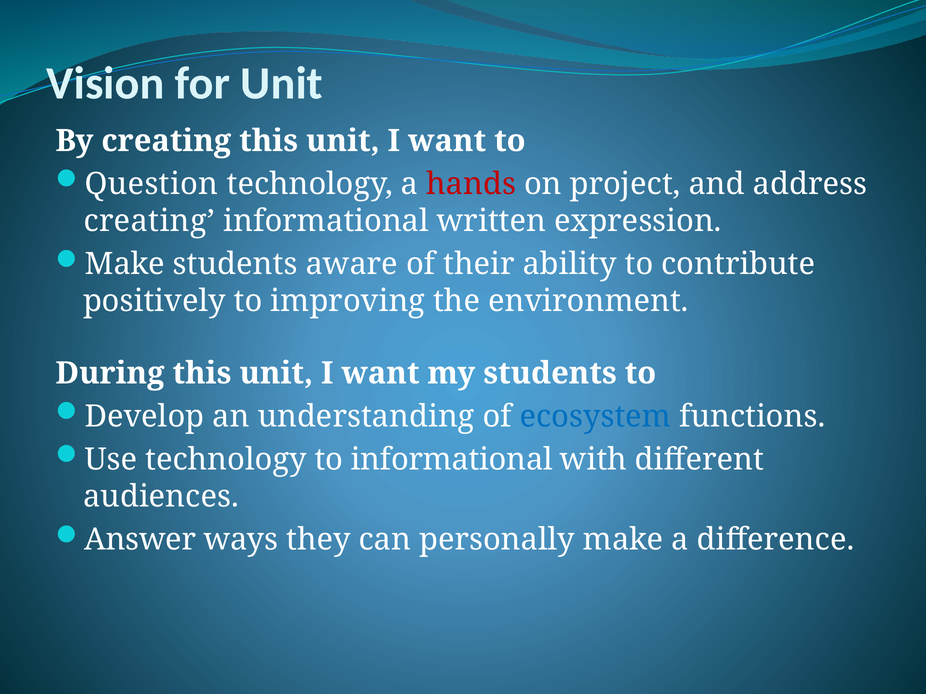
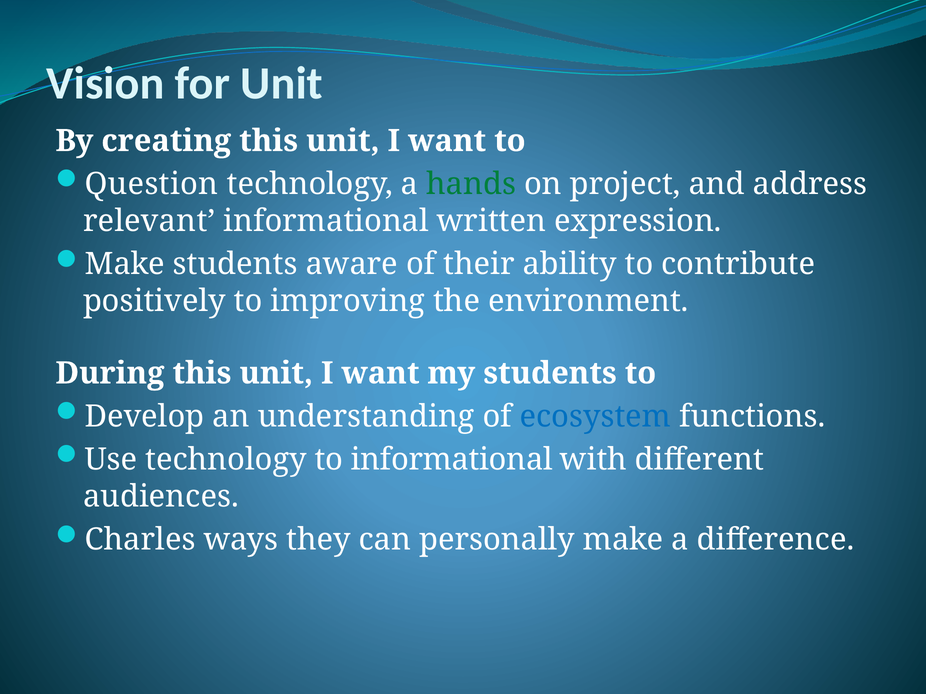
hands colour: red -> green
creating at (149, 221): creating -> relevant
Answer: Answer -> Charles
